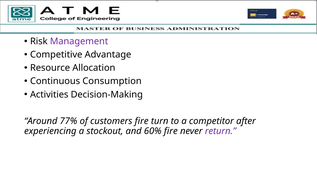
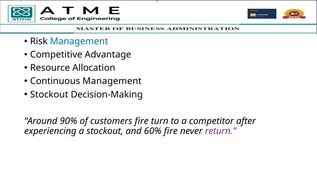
Management at (79, 41) colour: purple -> blue
Continuous Consumption: Consumption -> Management
Activities at (49, 95): Activities -> Stockout
77%: 77% -> 90%
